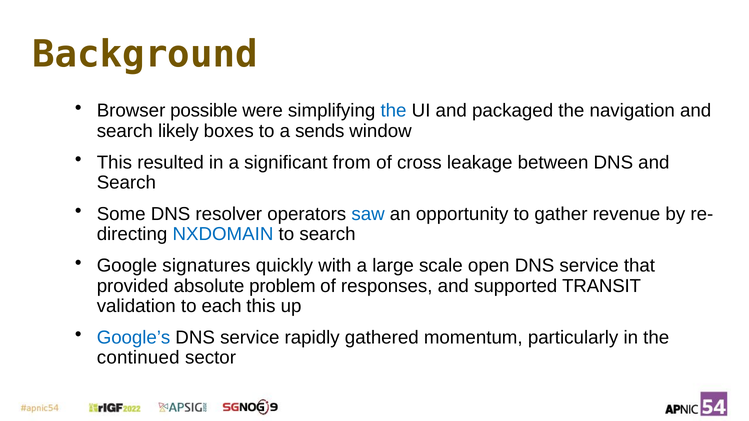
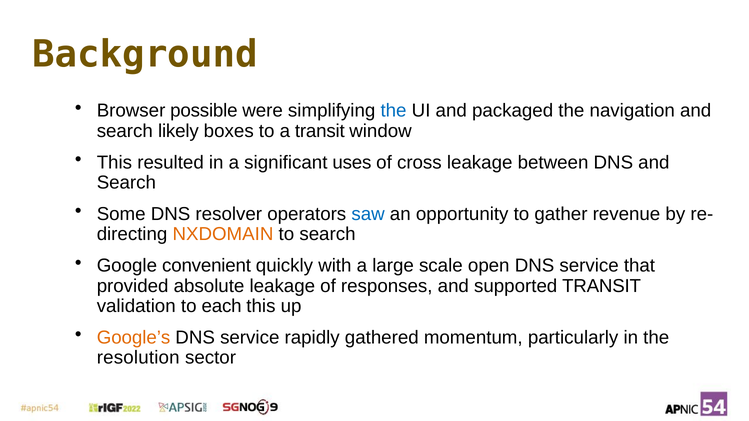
a sends: sends -> transit
from: from -> uses
NXDOMAIN colour: blue -> orange
signatures: signatures -> convenient
absolute problem: problem -> leakage
Google’s colour: blue -> orange
continued: continued -> resolution
